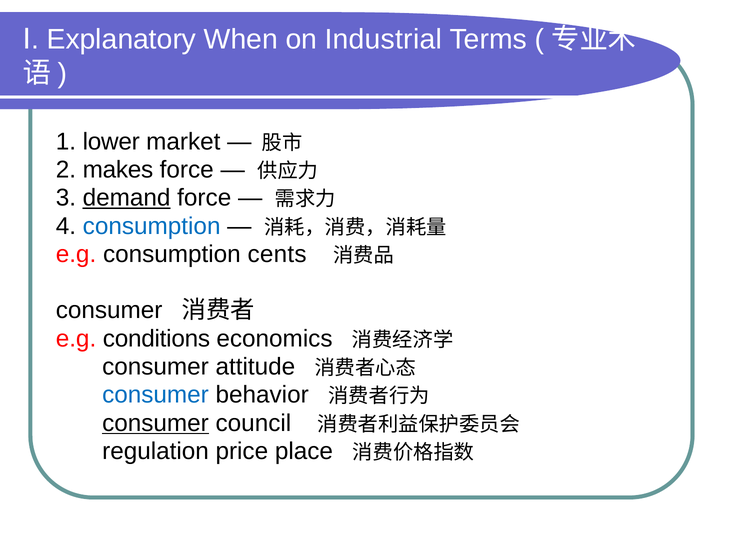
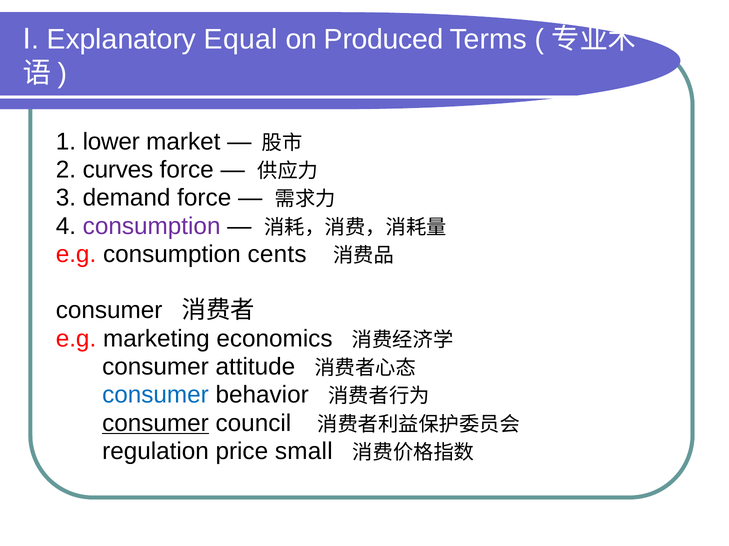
When: When -> Equal
Industrial: Industrial -> Produced
makes: makes -> curves
demand underline: present -> none
consumption at (152, 226) colour: blue -> purple
conditions: conditions -> marketing
place: place -> small
